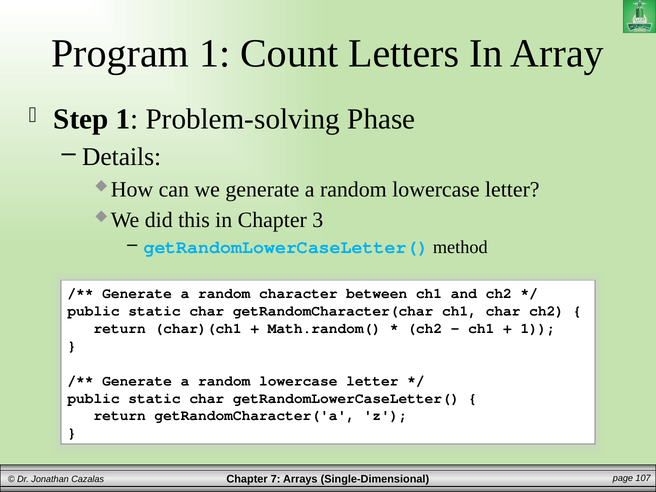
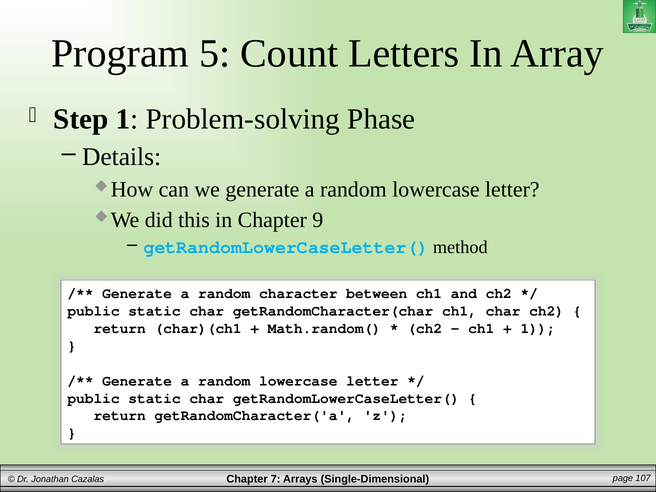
Program 1: 1 -> 5
3: 3 -> 9
